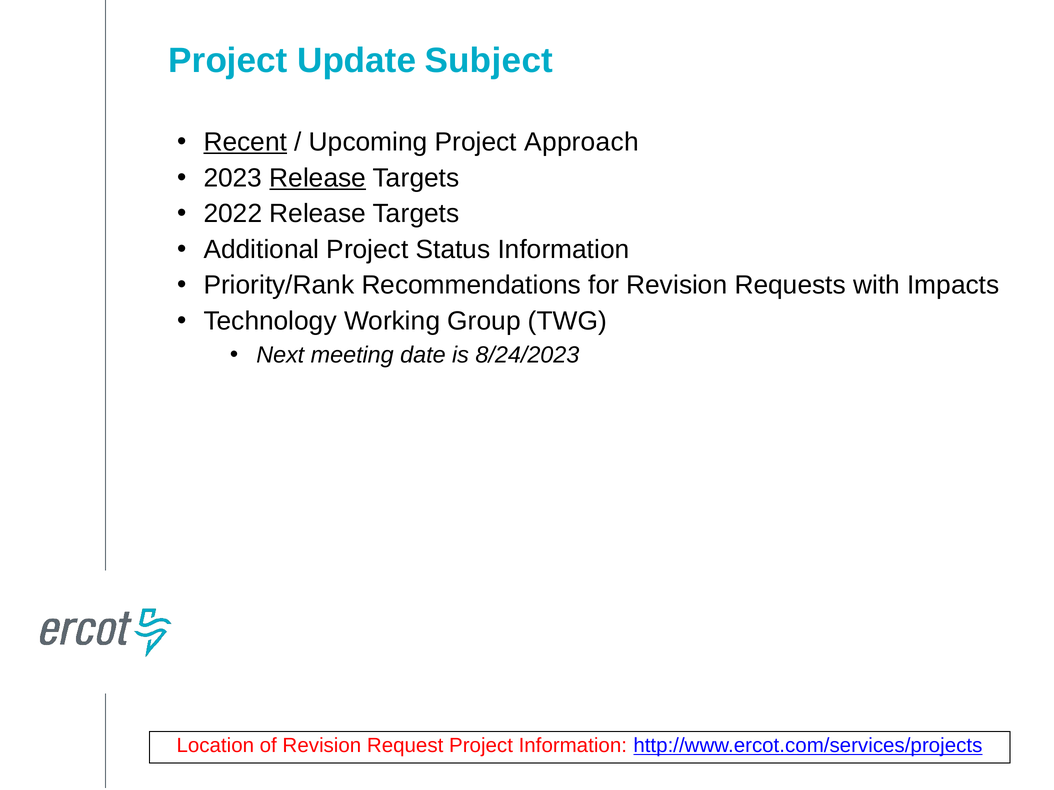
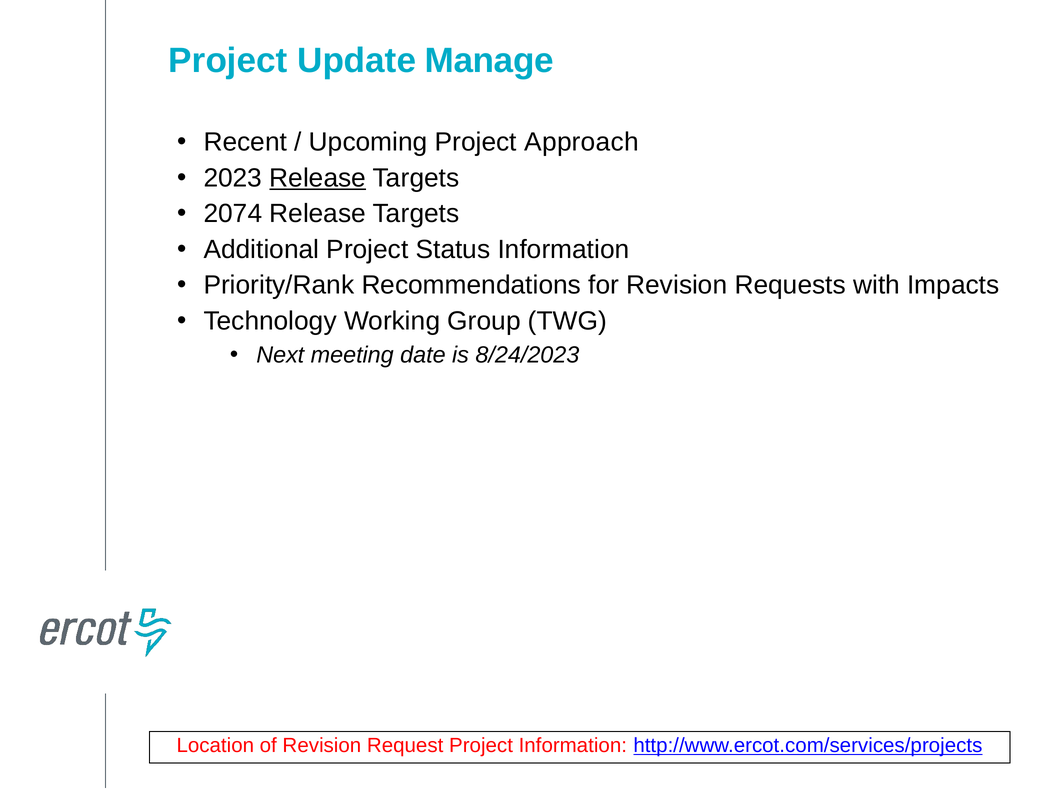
Subject: Subject -> Manage
Recent underline: present -> none
2022: 2022 -> 2074
